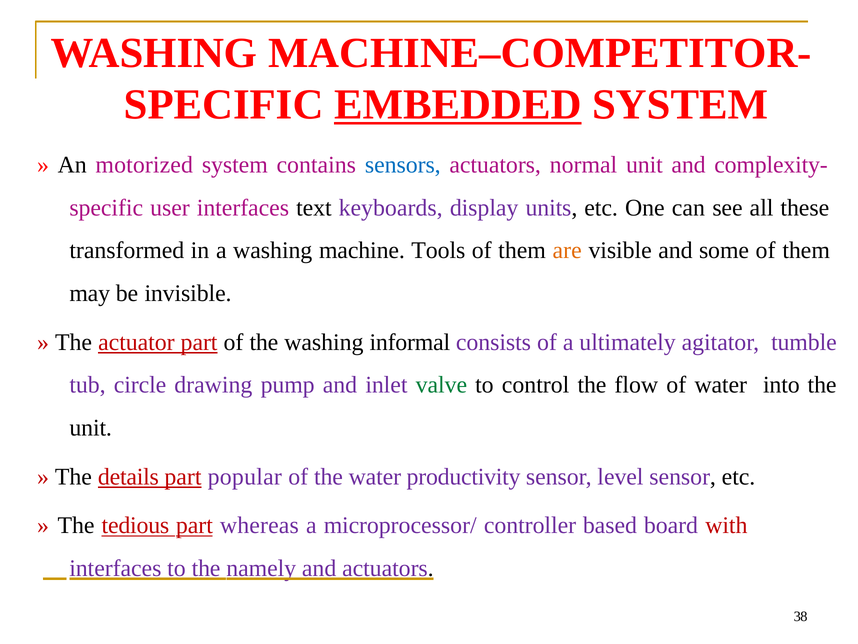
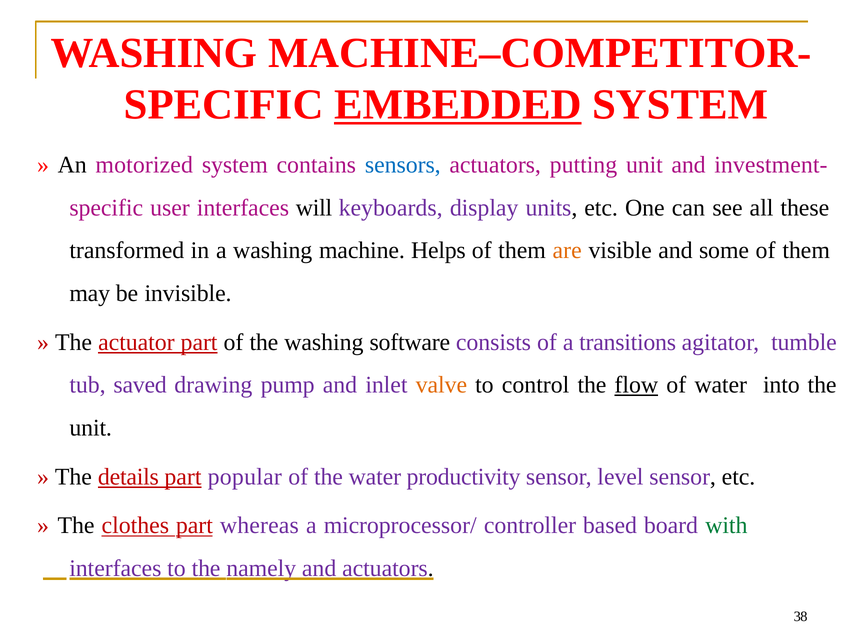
normal: normal -> putting
complexity-: complexity- -> investment-
text: text -> will
Tools: Tools -> Helps
informal: informal -> software
ultimately: ultimately -> transitions
circle: circle -> saved
valve colour: green -> orange
flow underline: none -> present
tedious: tedious -> clothes
with colour: red -> green
